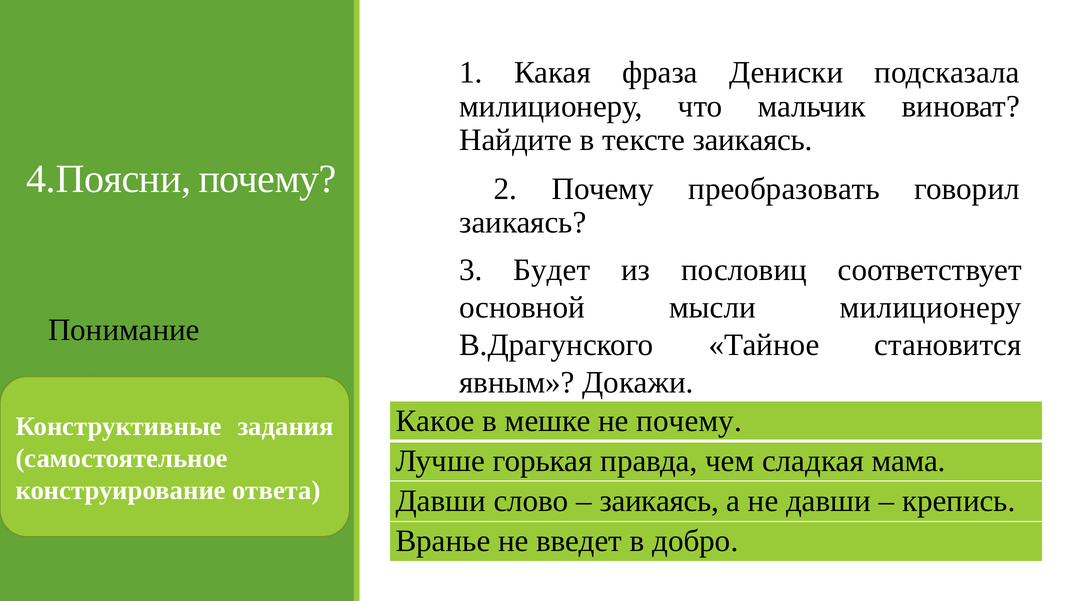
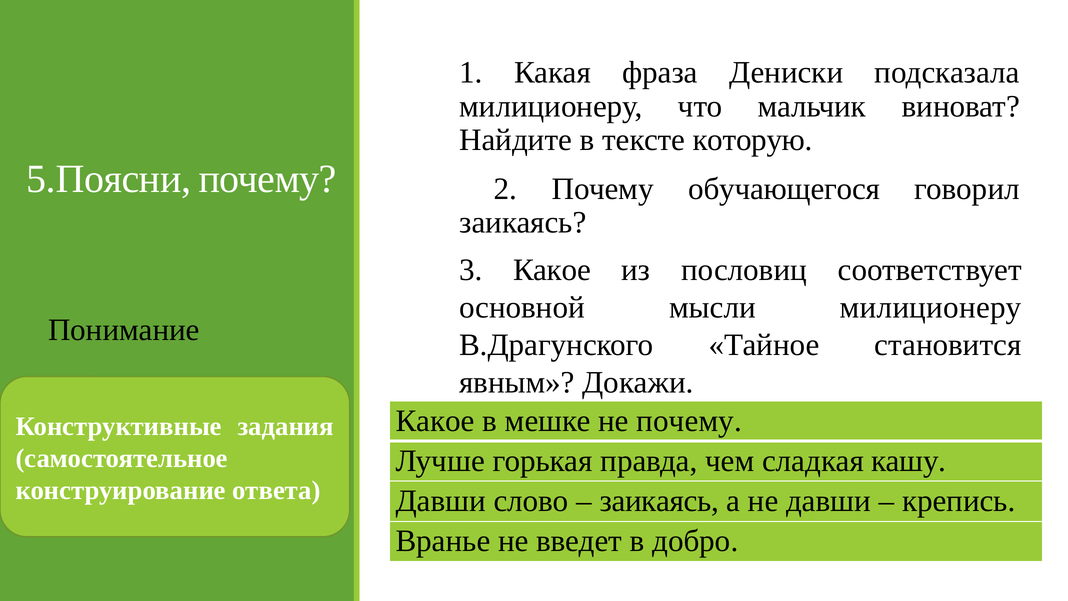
тексте заикаясь: заикаясь -> которую
4.Поясни: 4.Поясни -> 5.Поясни
преобразовать: преобразовать -> обучающегося
3 Будет: Будет -> Какое
мама: мама -> кашу
